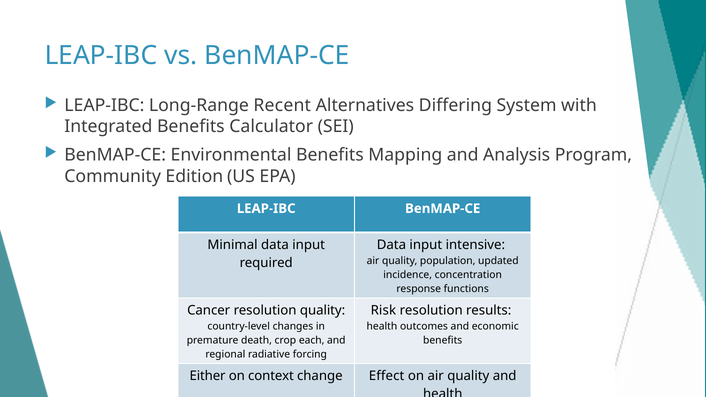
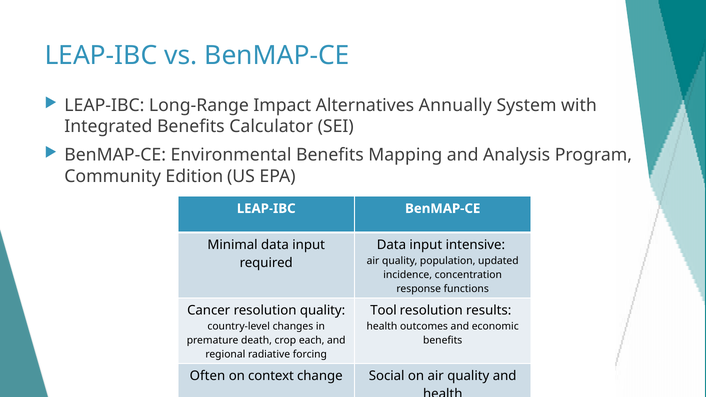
Recent: Recent -> Impact
Differing: Differing -> Annually
Risk: Risk -> Tool
Either: Either -> Often
Effect: Effect -> Social
